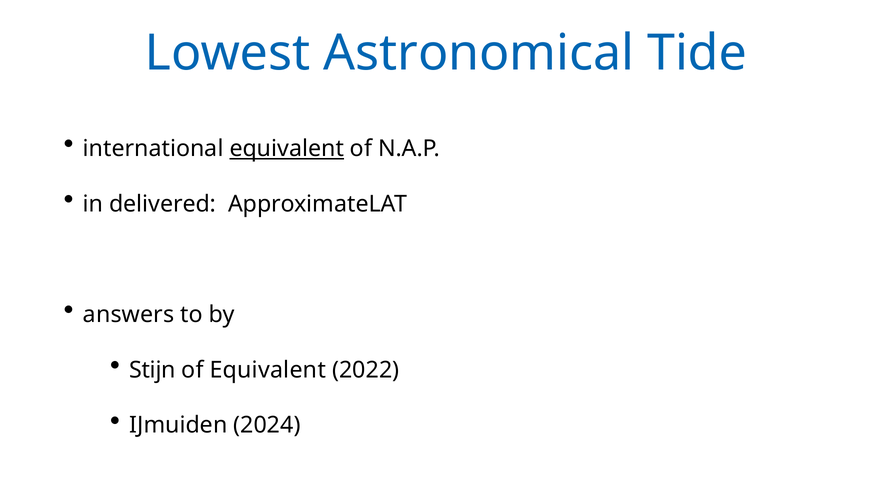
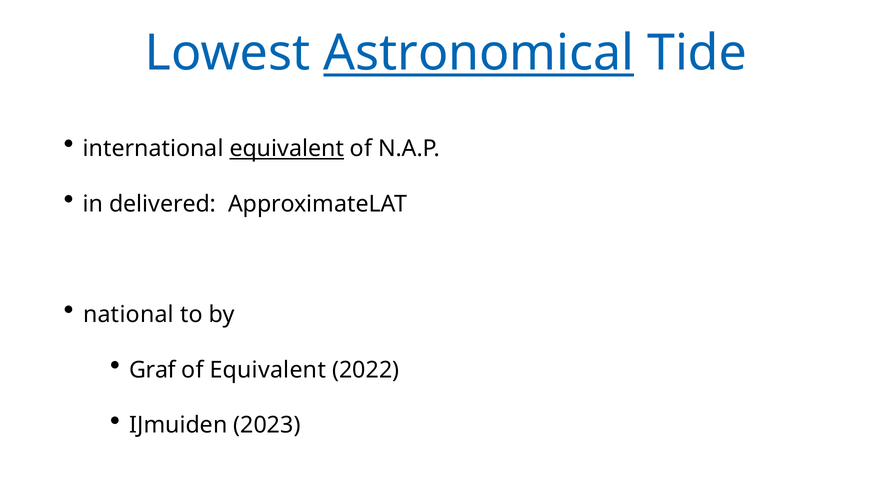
Astronomical underline: none -> present
answers: answers -> national
Stijn: Stijn -> Graf
2024: 2024 -> 2023
